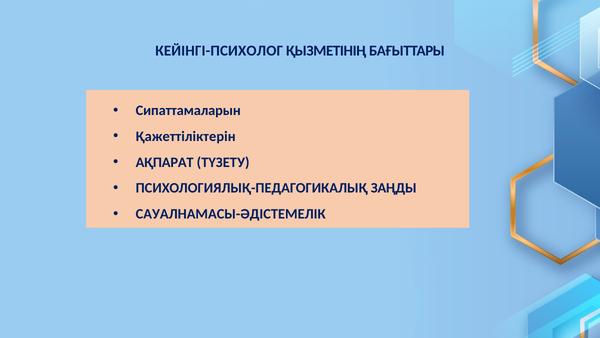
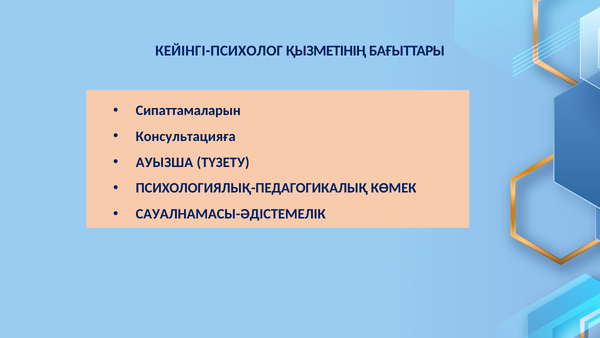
Қажеттіліктерін: Қажеттіліктерін -> Консультацияға
АҚПАРАТ: АҚПАРАТ -> АУЫЗША
ЗАҢДЫ: ЗАҢДЫ -> КӨМЕК
